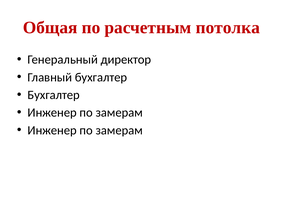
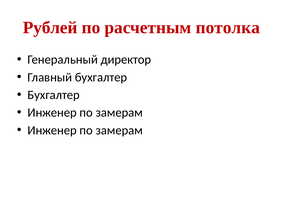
Общая: Общая -> Рублей
